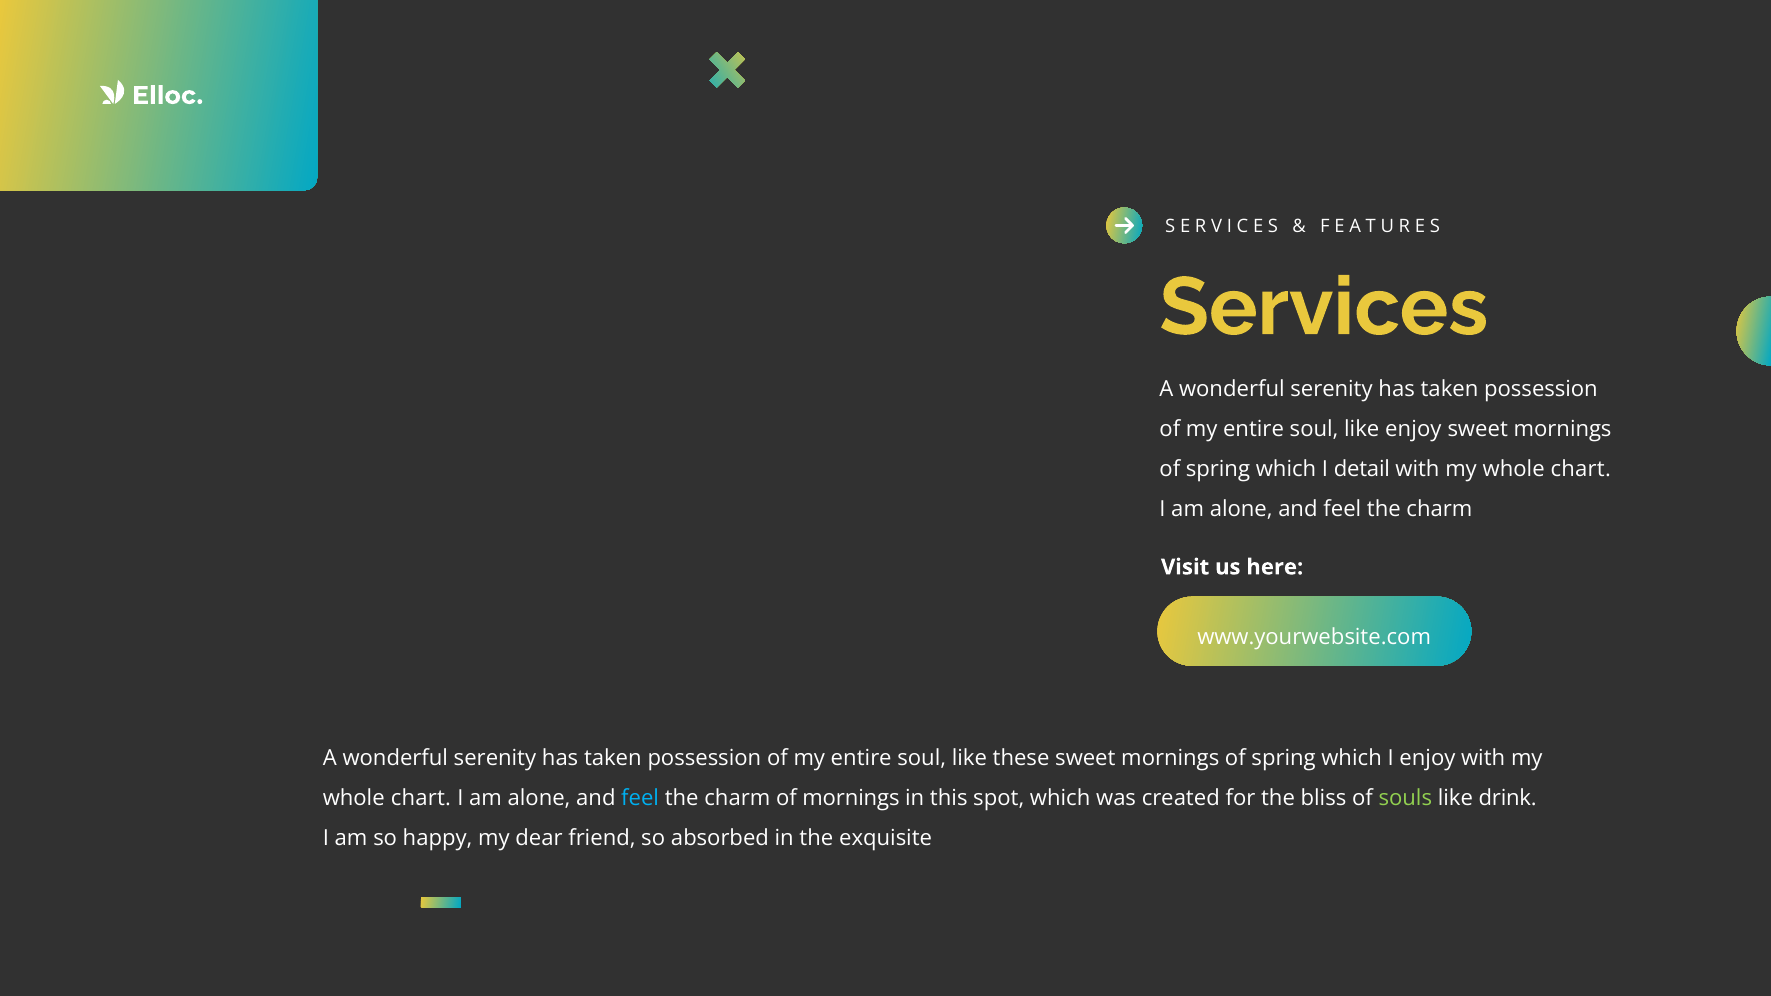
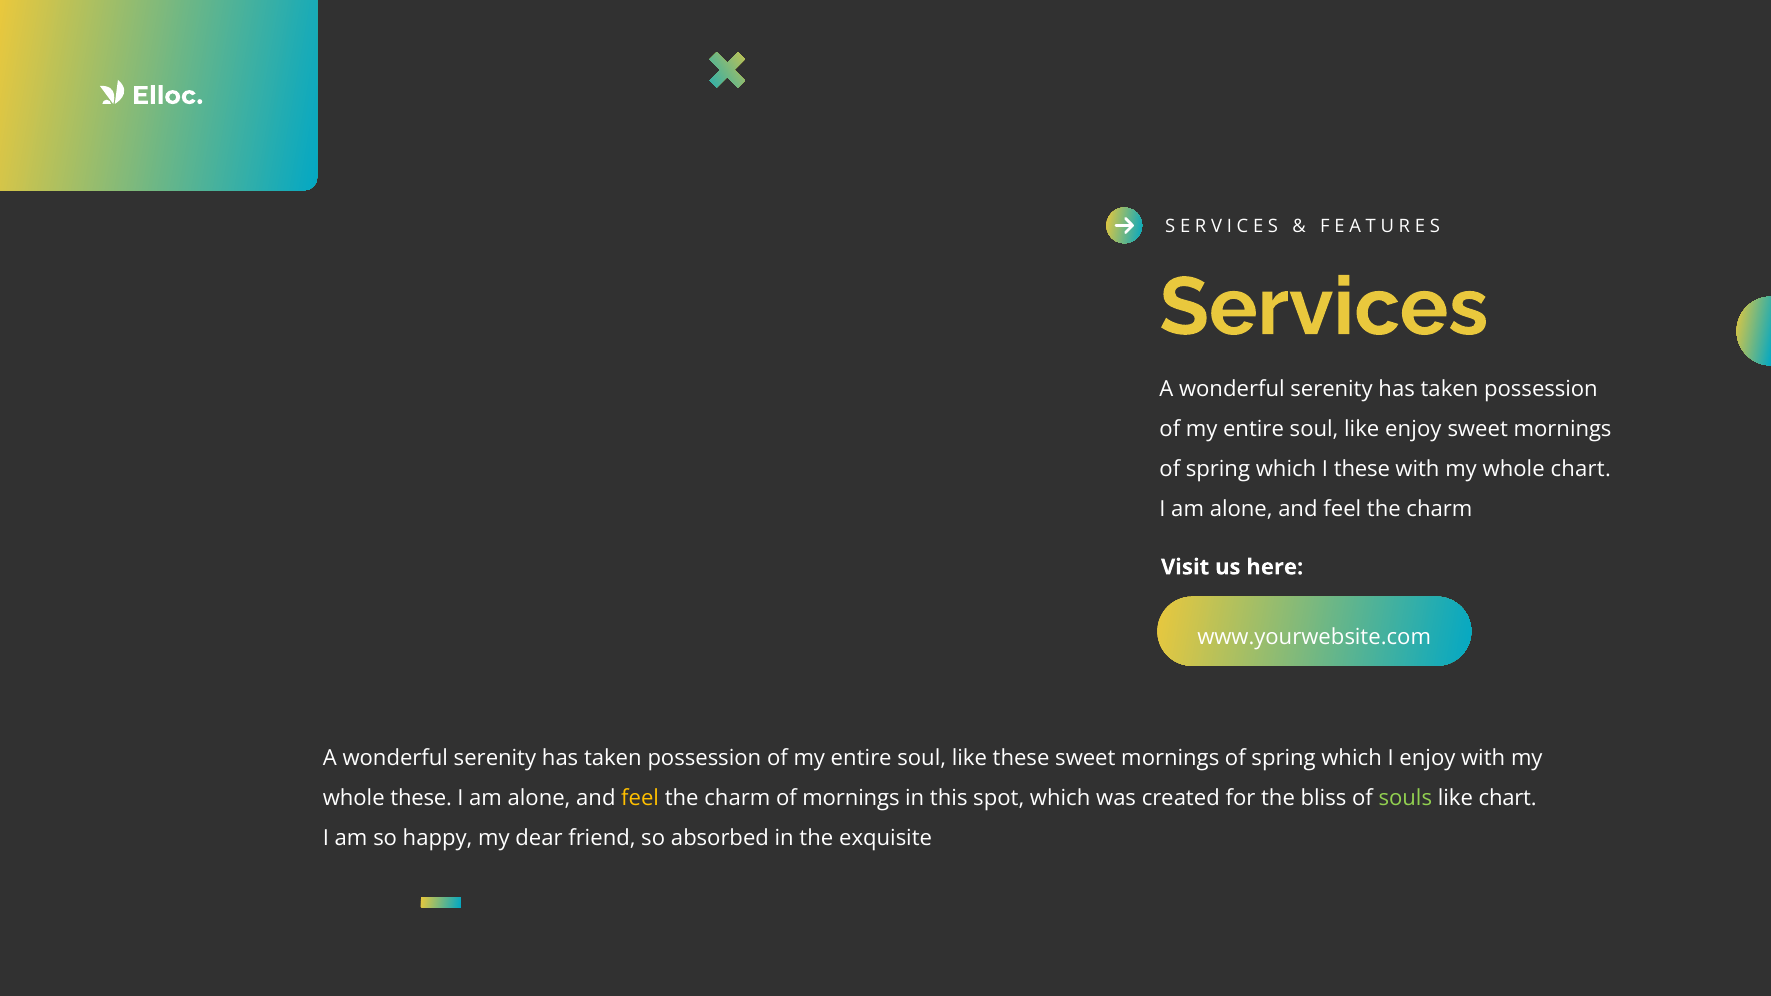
I detail: detail -> these
chart at (421, 798): chart -> these
feel at (640, 798) colour: light blue -> yellow
like drink: drink -> chart
